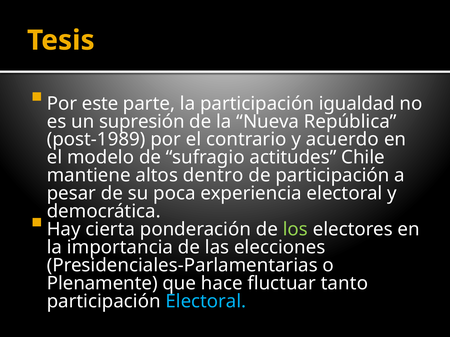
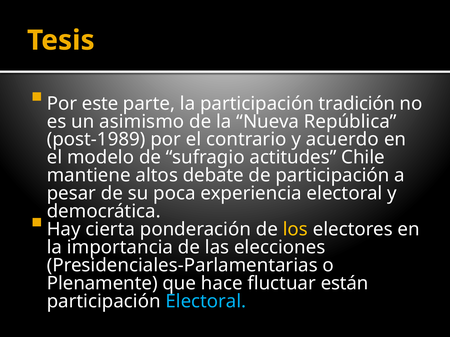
igualdad: igualdad -> tradición
supresión: supresión -> asimismo
dentro: dentro -> debate
los colour: light green -> yellow
tanto: tanto -> están
